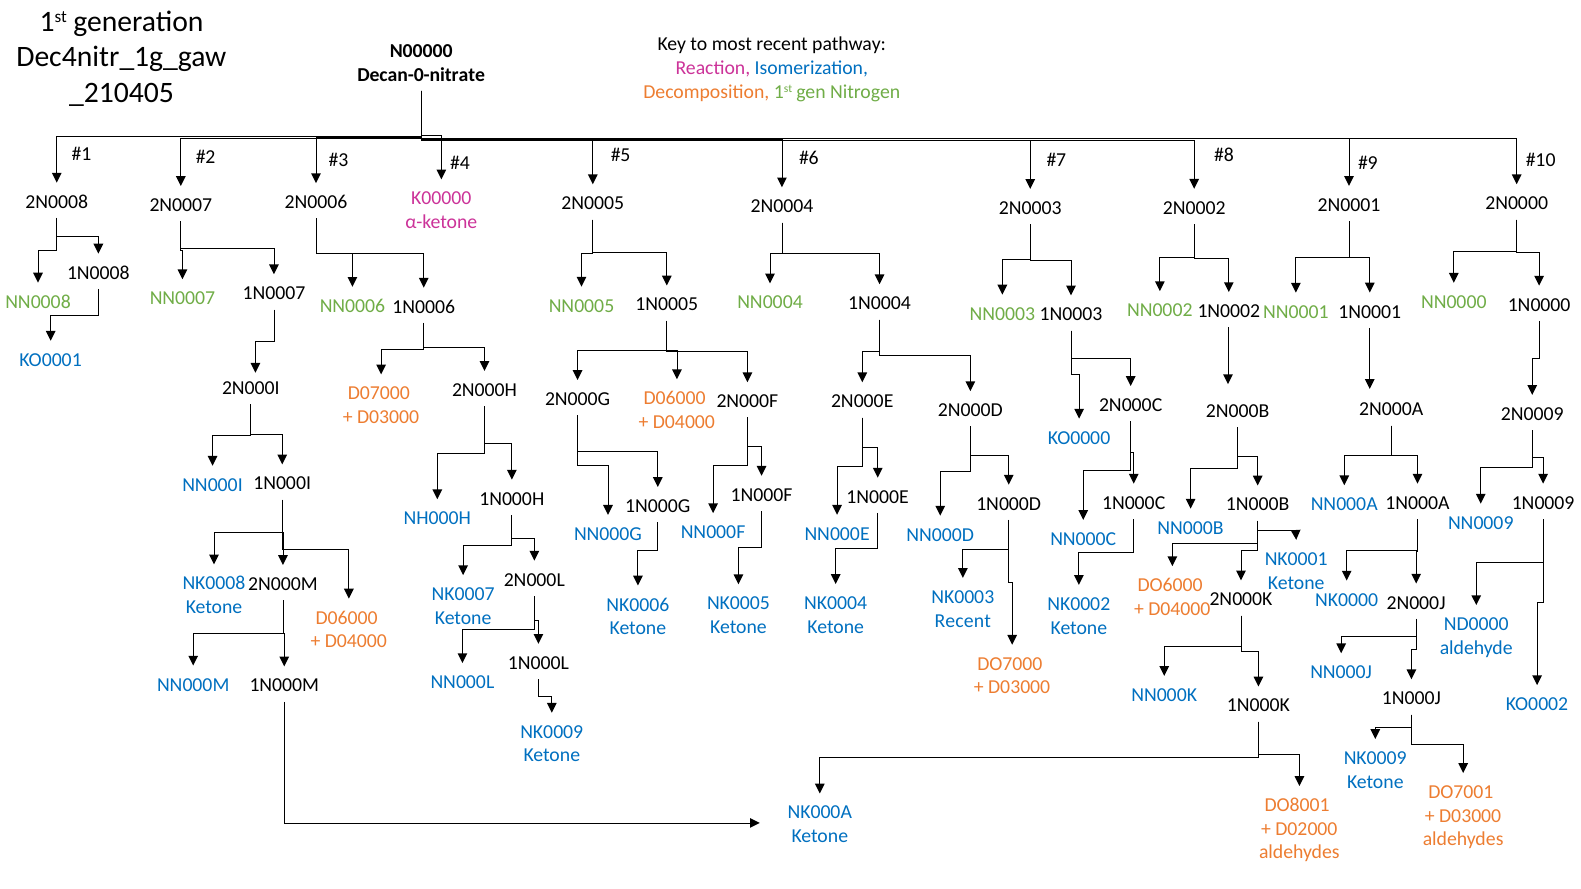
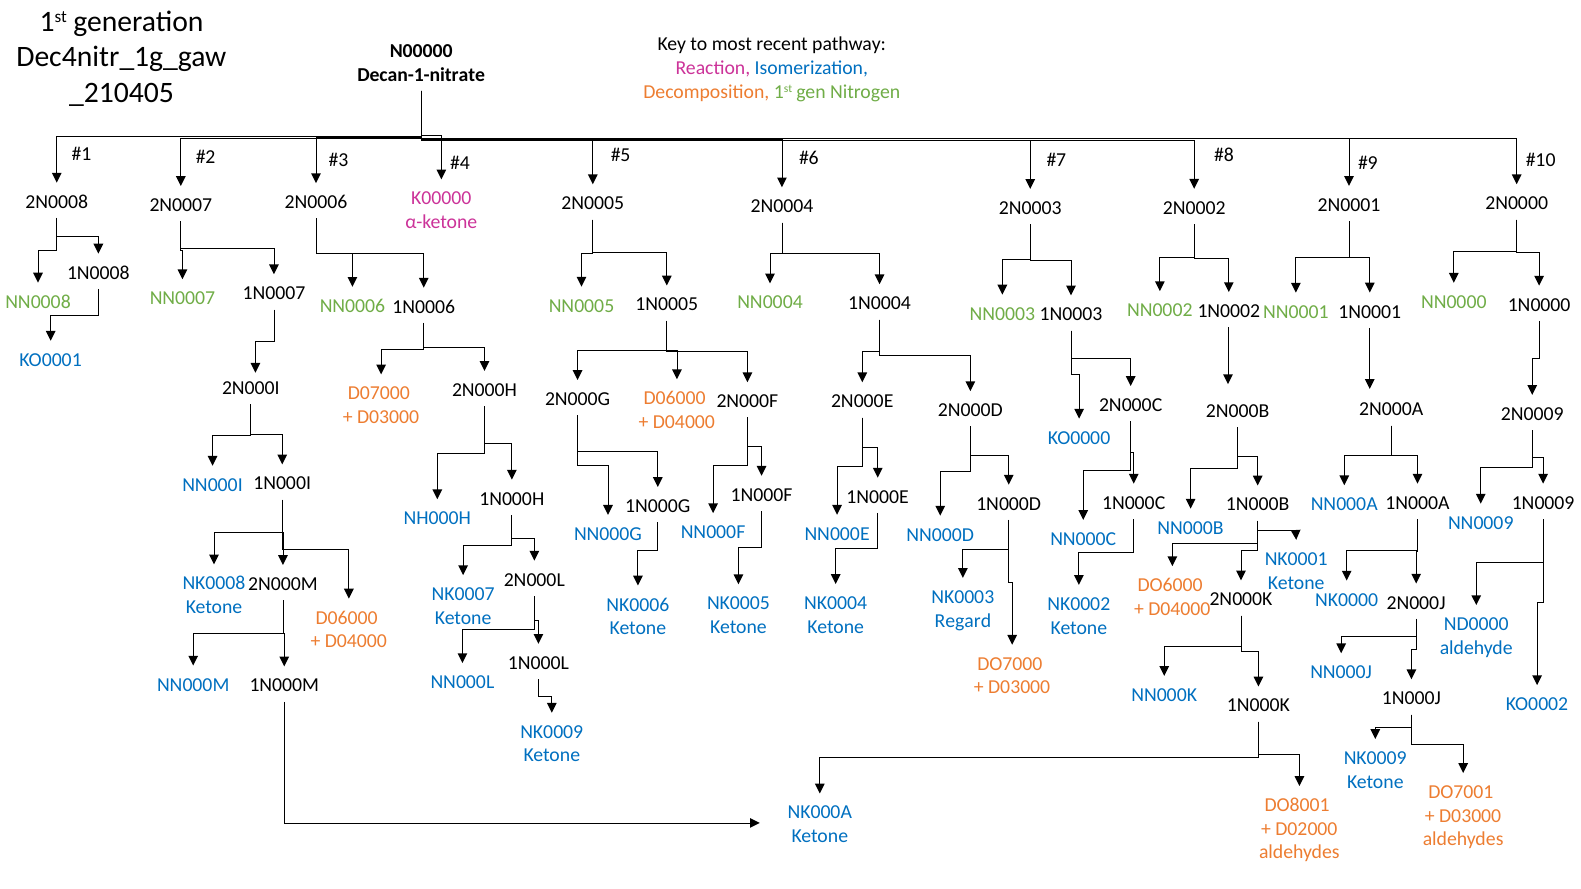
Decan-0-nitrate: Decan-0-nitrate -> Decan-1-nitrate
Recent at (963, 621): Recent -> Regard
